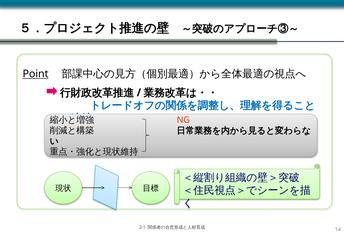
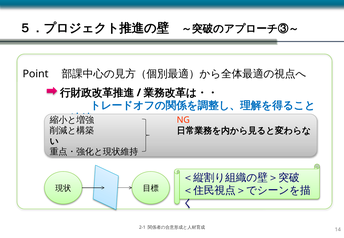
Point underline: present -> none
